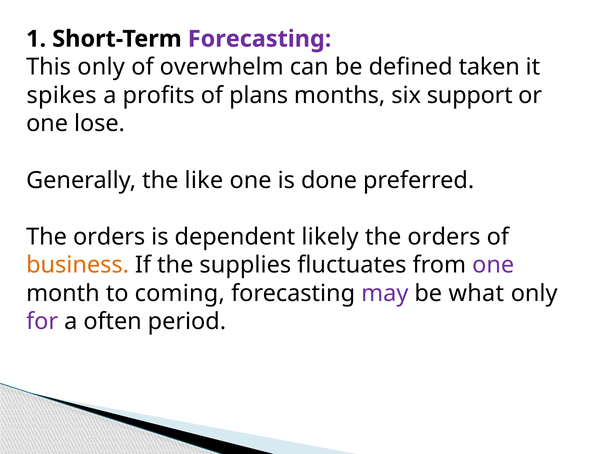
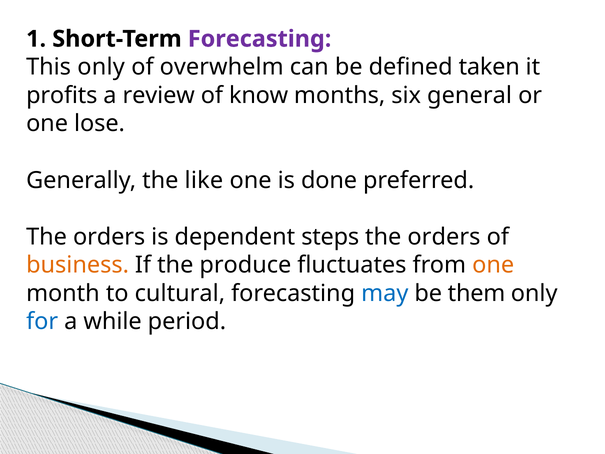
spikes: spikes -> profits
profits: profits -> review
plans: plans -> know
support: support -> general
likely: likely -> steps
supplies: supplies -> produce
one at (493, 265) colour: purple -> orange
coming: coming -> cultural
may colour: purple -> blue
what: what -> them
for colour: purple -> blue
often: often -> while
